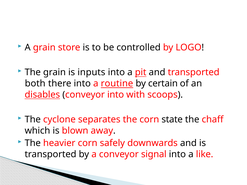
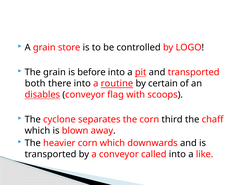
inputs: inputs -> before
conveyor into: into -> flag
state: state -> third
corn safely: safely -> which
signal: signal -> called
